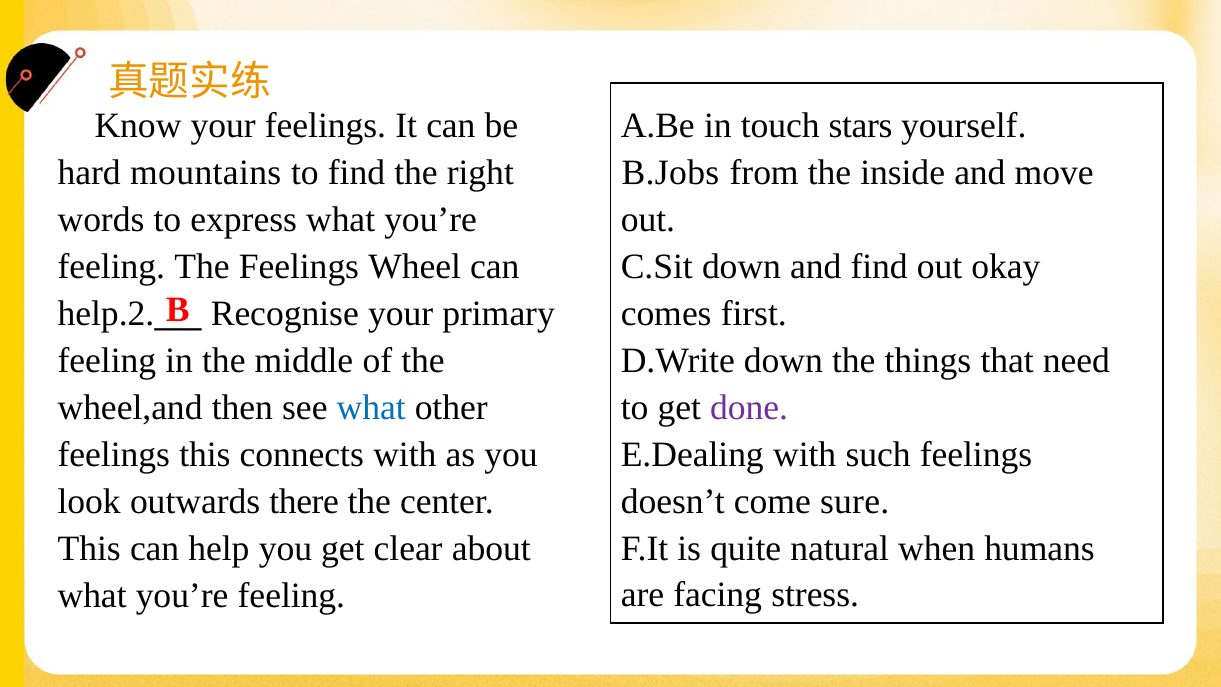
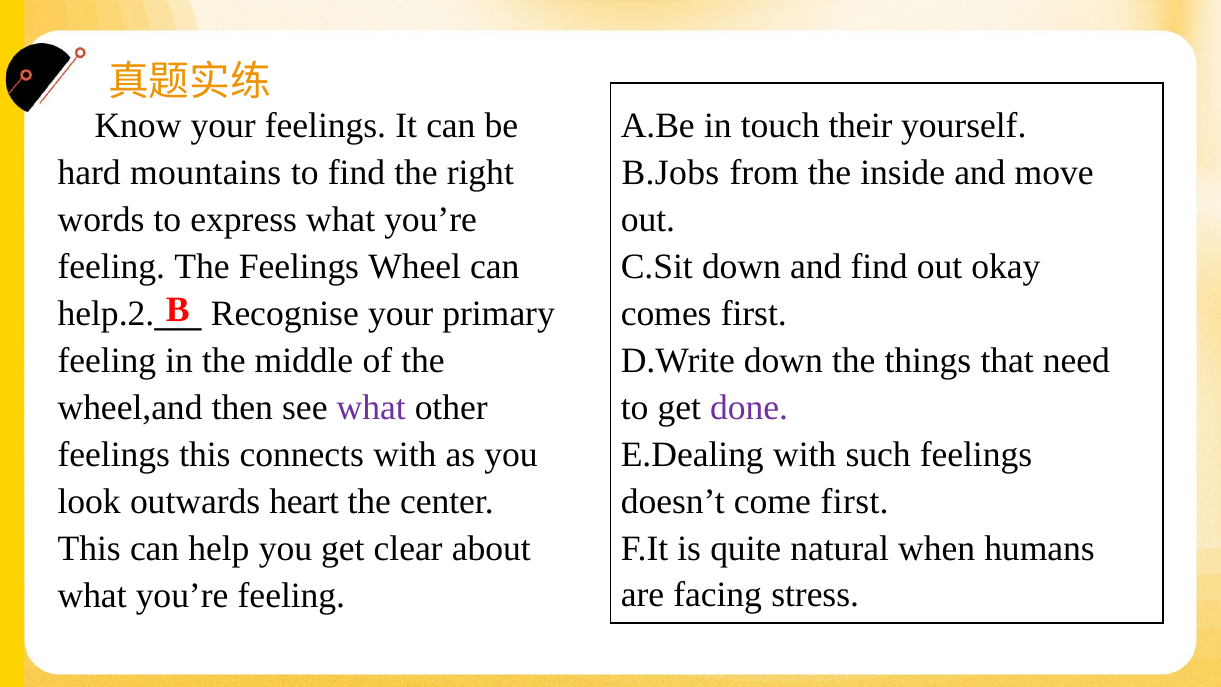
stars: stars -> their
what at (371, 408) colour: blue -> purple
there: there -> heart
come sure: sure -> first
